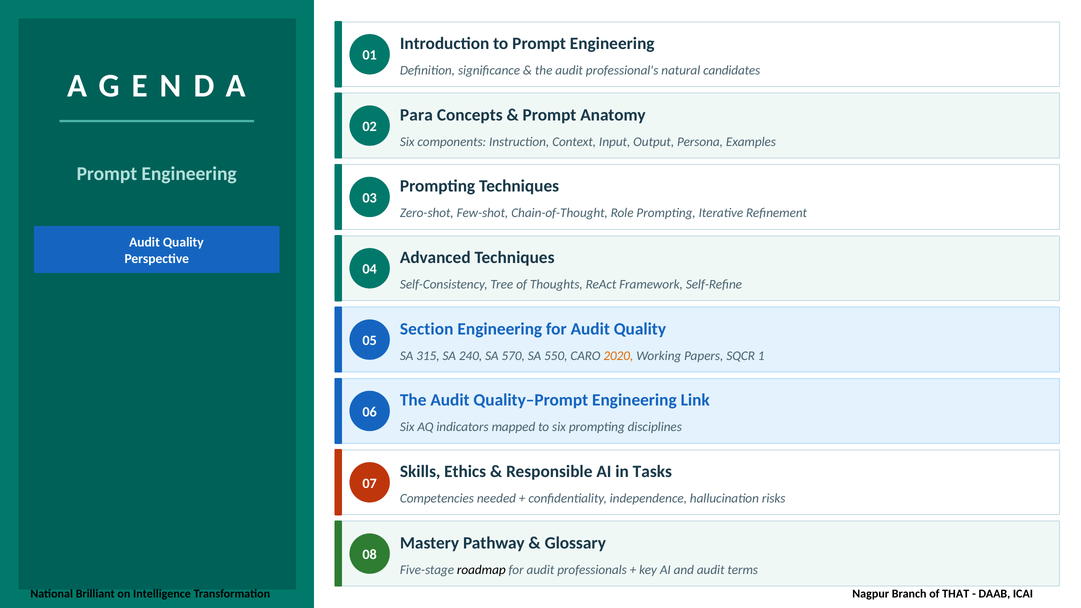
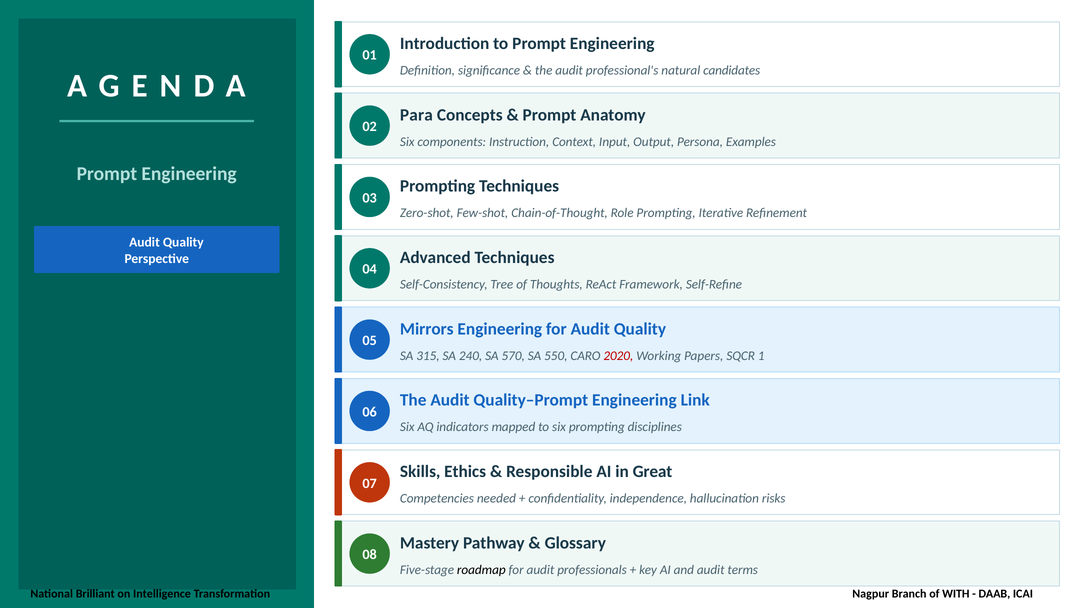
Section: Section -> Mirrors
2020 colour: orange -> red
Tasks: Tasks -> Great
THAT: THAT -> WITH
